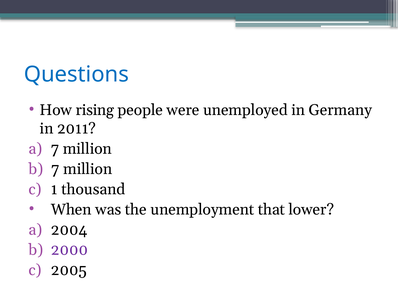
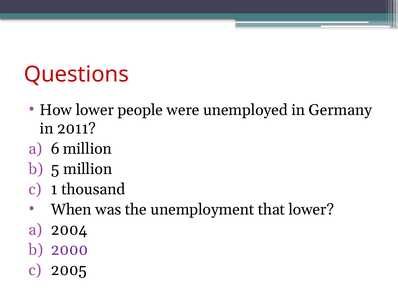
Questions colour: blue -> red
How rising: rising -> lower
7 at (55, 149): 7 -> 6
7 at (55, 169): 7 -> 5
